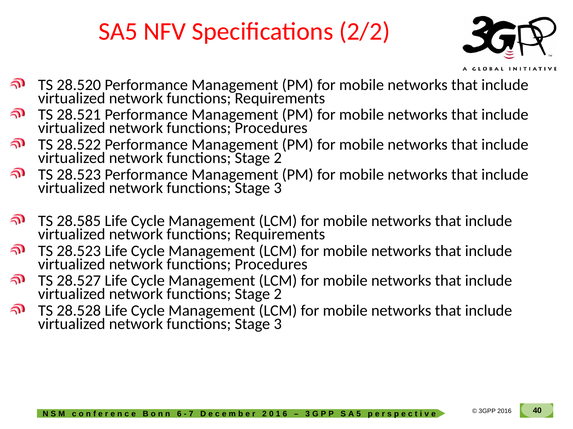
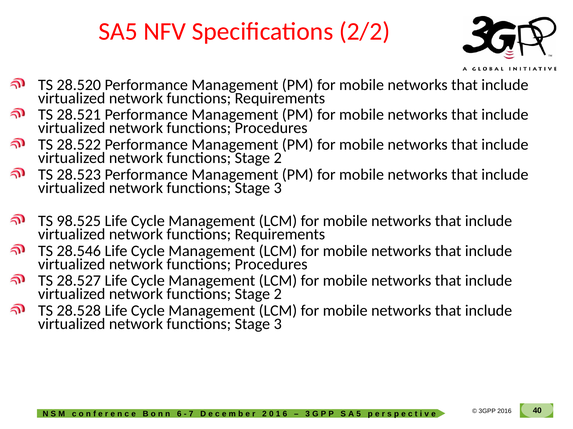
28.585: 28.585 -> 98.525
28.523 at (79, 251): 28.523 -> 28.546
